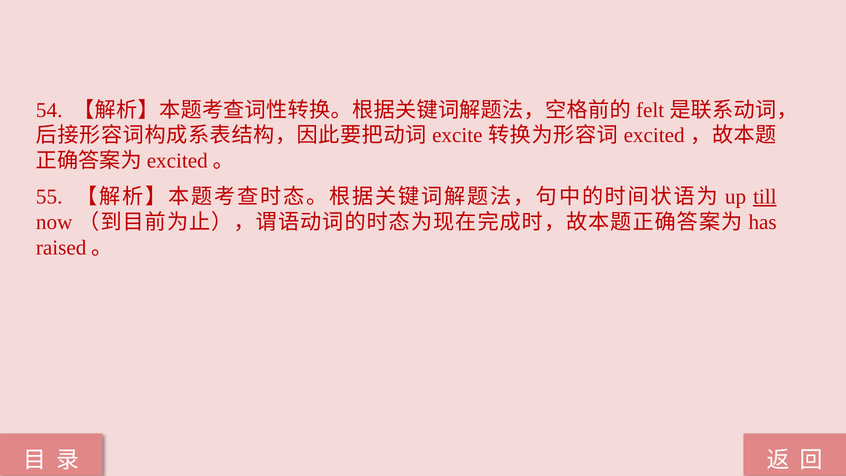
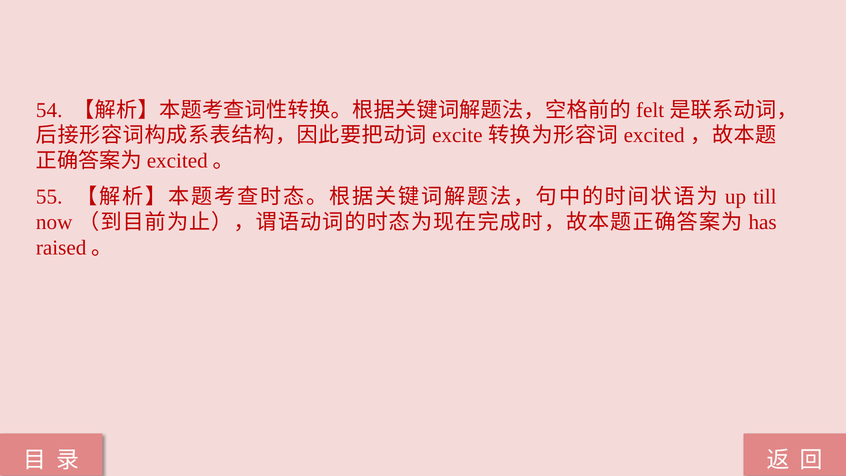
till underline: present -> none
